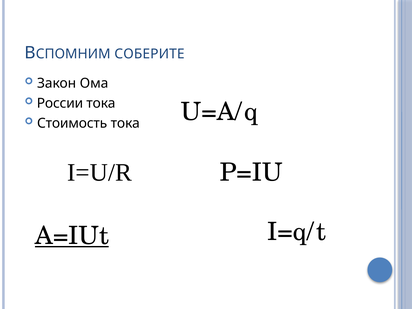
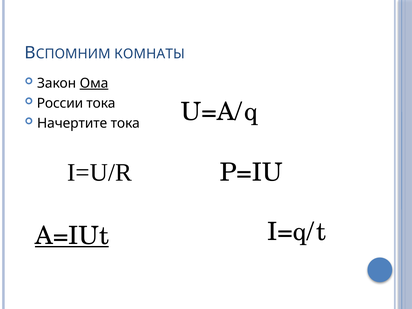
СОБЕРИТЕ: СОБЕРИТЕ -> КОМНАТЫ
Ома underline: none -> present
Стоимость: Стоимость -> Начертите
